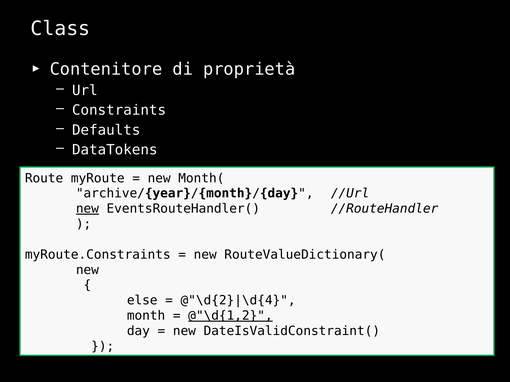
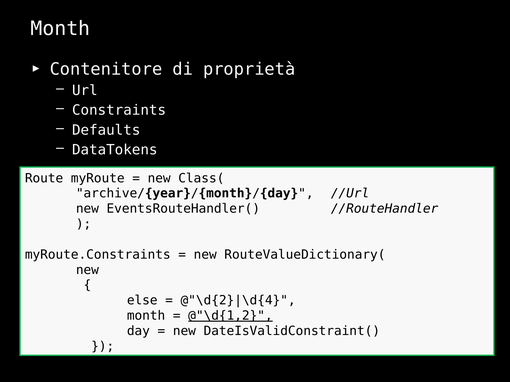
Class at (60, 29): Class -> Month
Month(: Month( -> Class(
new at (87, 209) underline: present -> none
